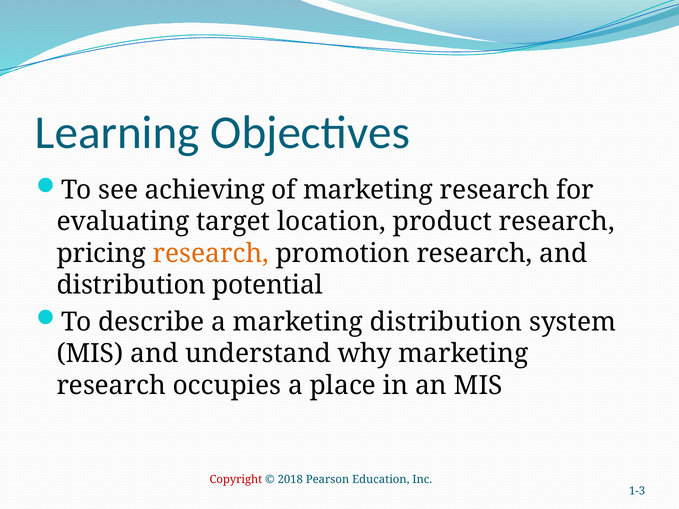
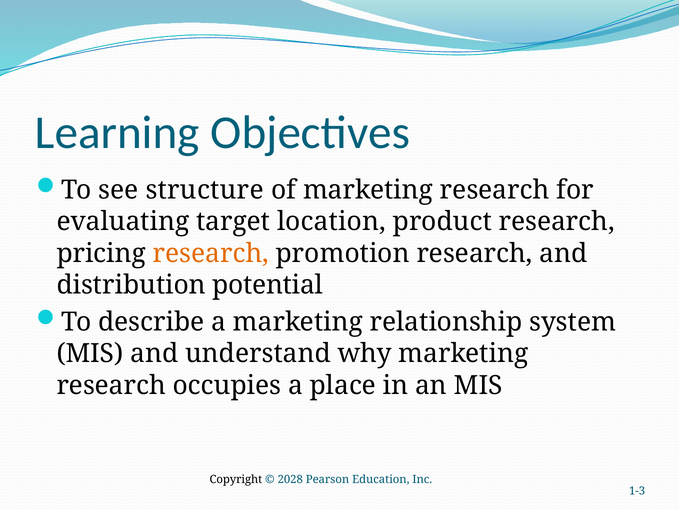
achieving: achieving -> structure
marketing distribution: distribution -> relationship
Copyright colour: red -> black
2018: 2018 -> 2028
